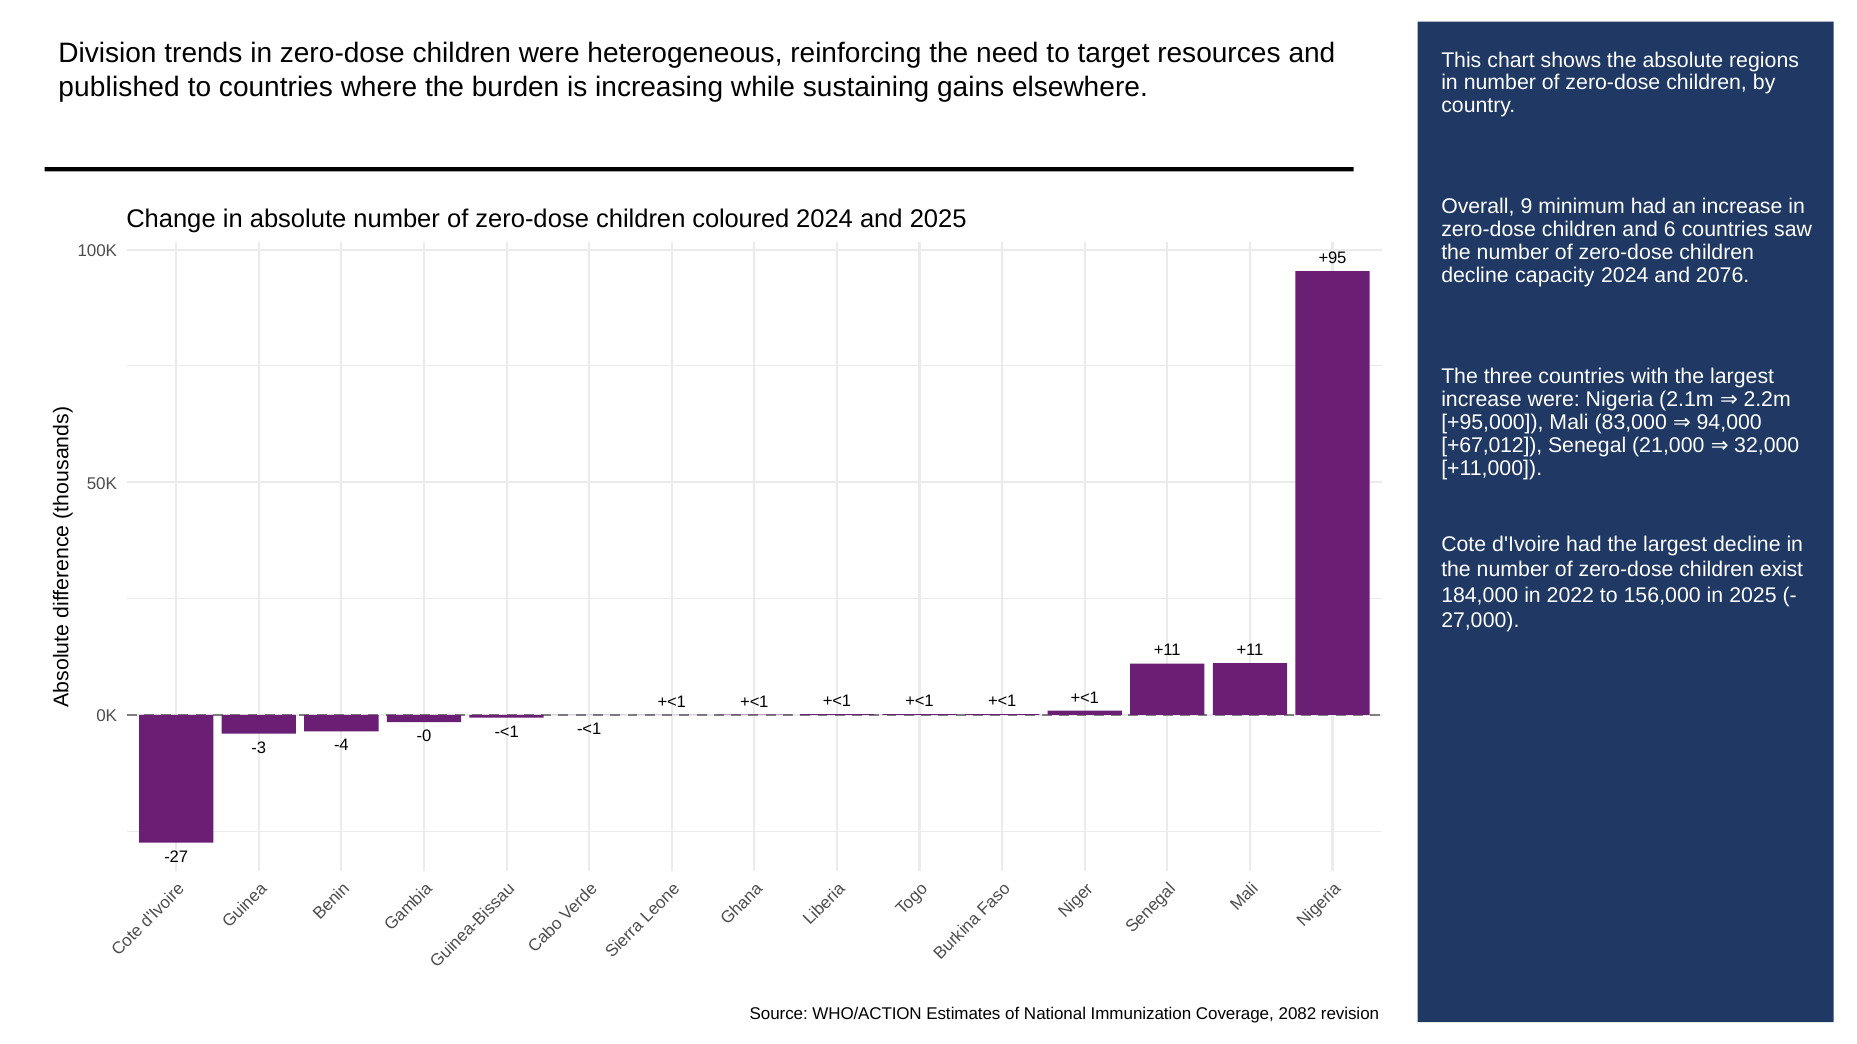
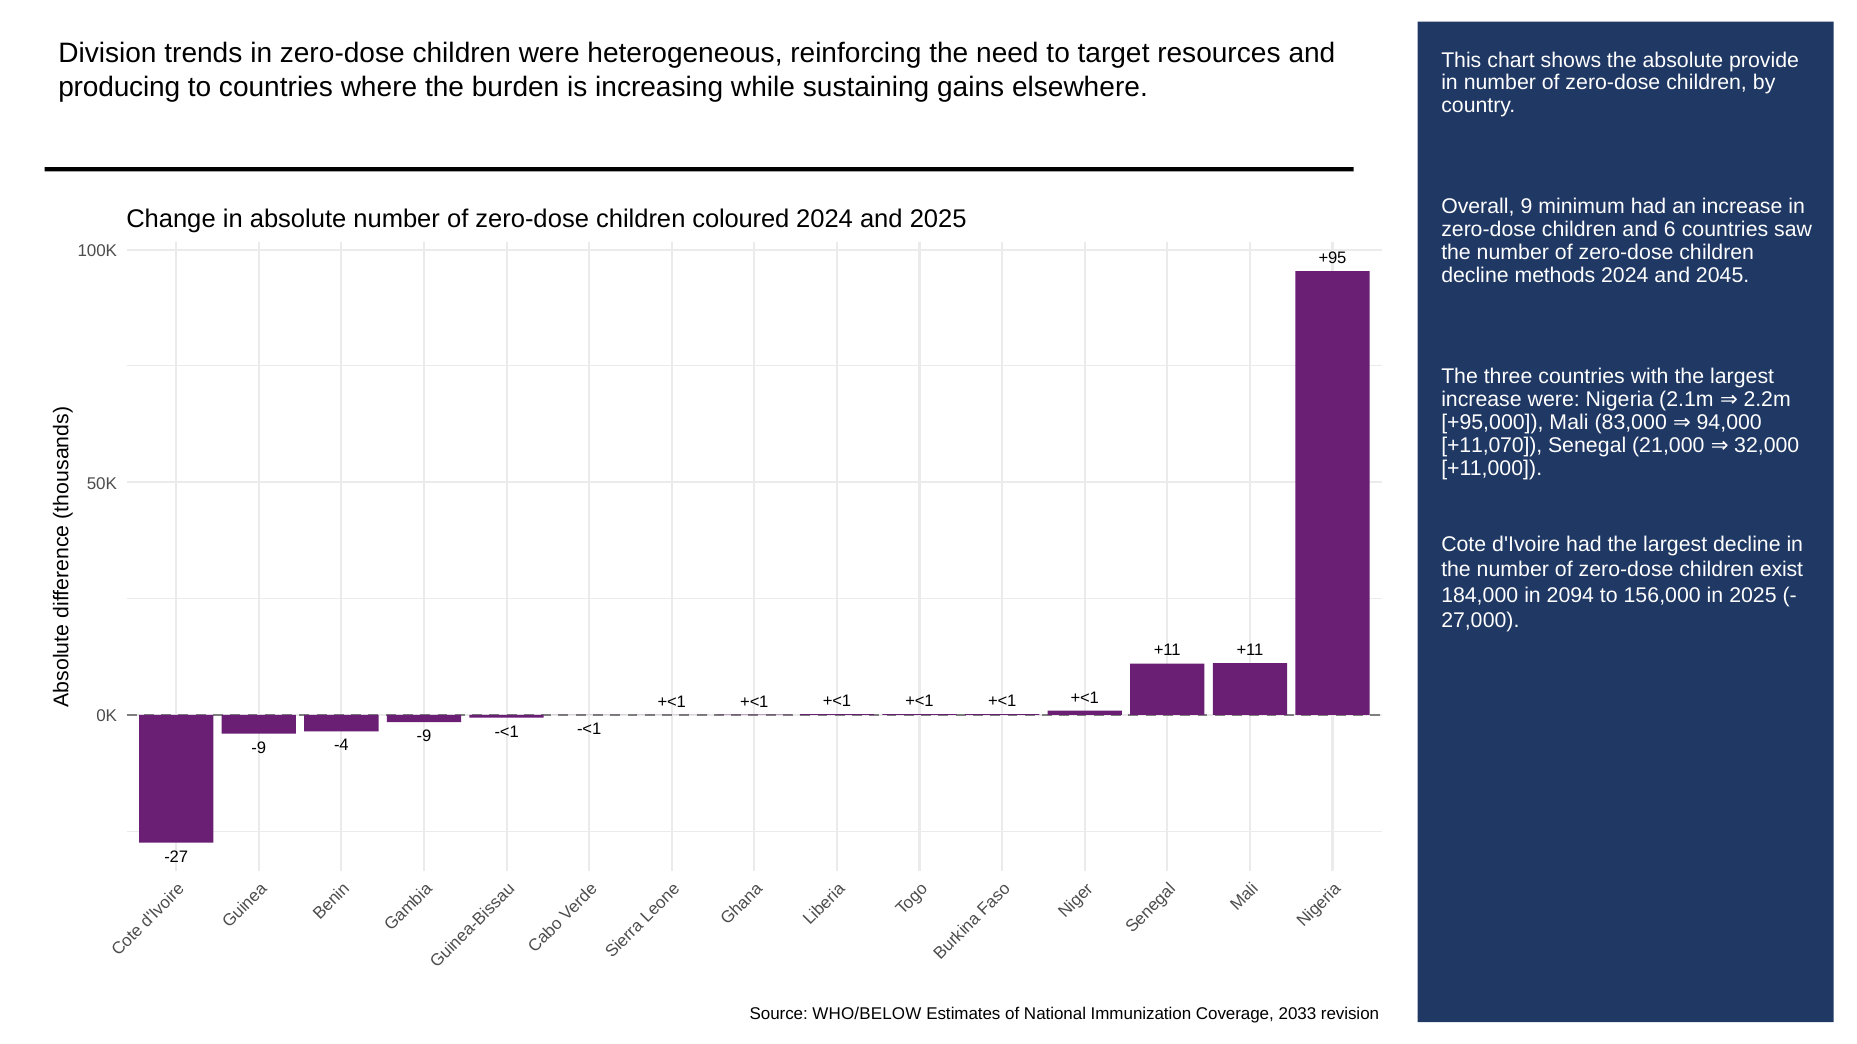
regions: regions -> provide
published: published -> producing
capacity: capacity -> methods
2076: 2076 -> 2045
+67,012: +67,012 -> +11,070
2022: 2022 -> 2094
-0 at (424, 737): -0 -> -9
-3 at (259, 748): -3 -> -9
WHO/ACTION: WHO/ACTION -> WHO/BELOW
2082: 2082 -> 2033
